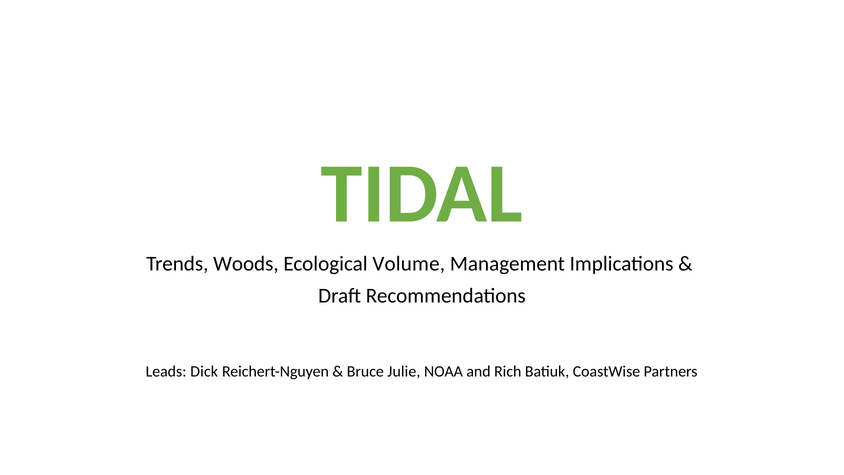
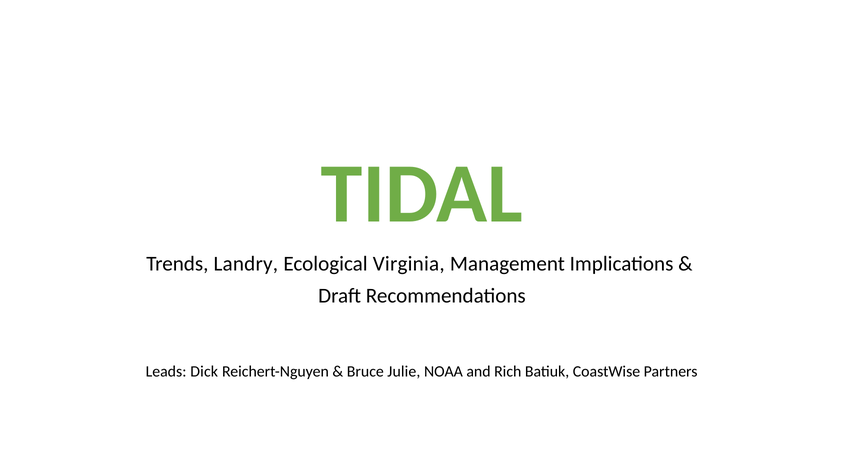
Woods: Woods -> Landry
Volume: Volume -> Virginia
